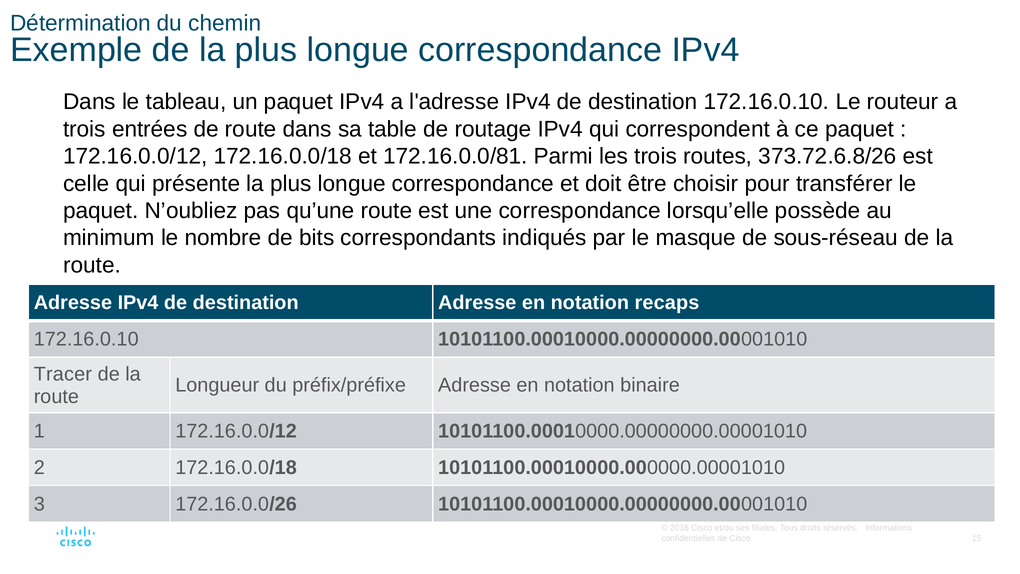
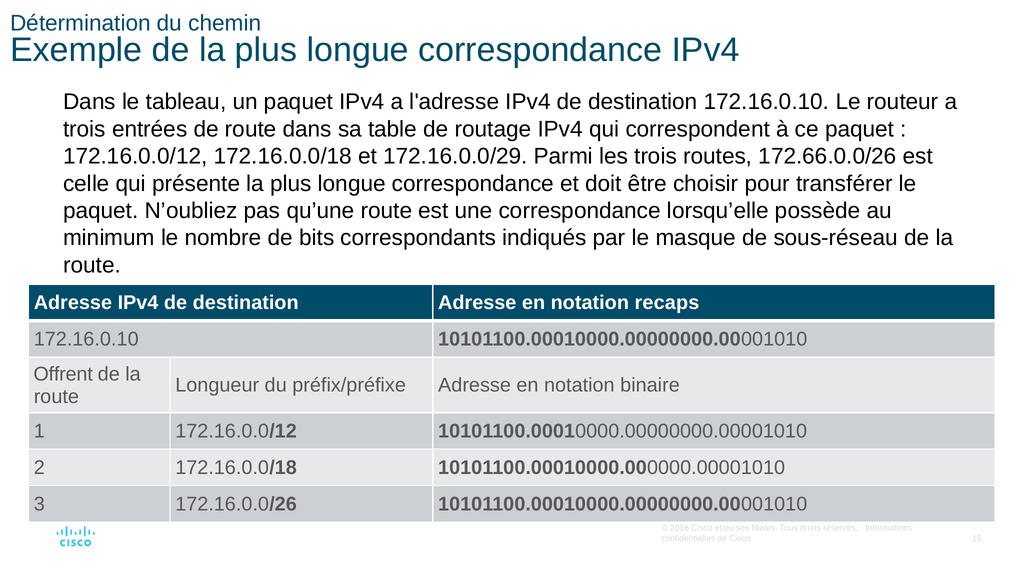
172.16.0.0/81: 172.16.0.0/81 -> 172.16.0.0/29
373.72.6.8/26: 373.72.6.8/26 -> 172.66.0.0/26
Tracer: Tracer -> Offrent
